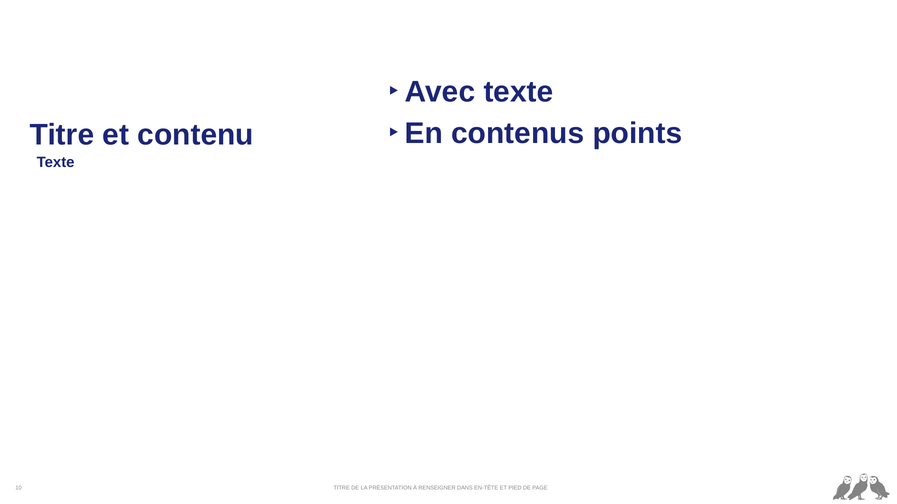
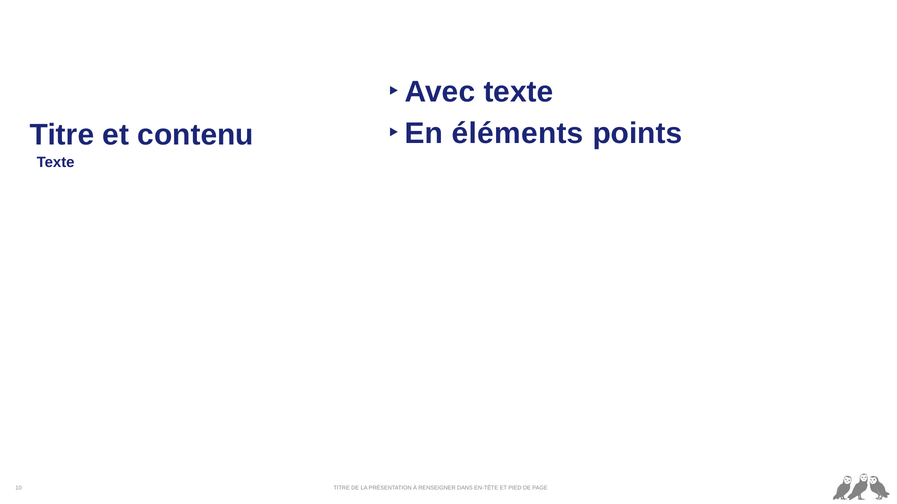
contenus: contenus -> éléments
